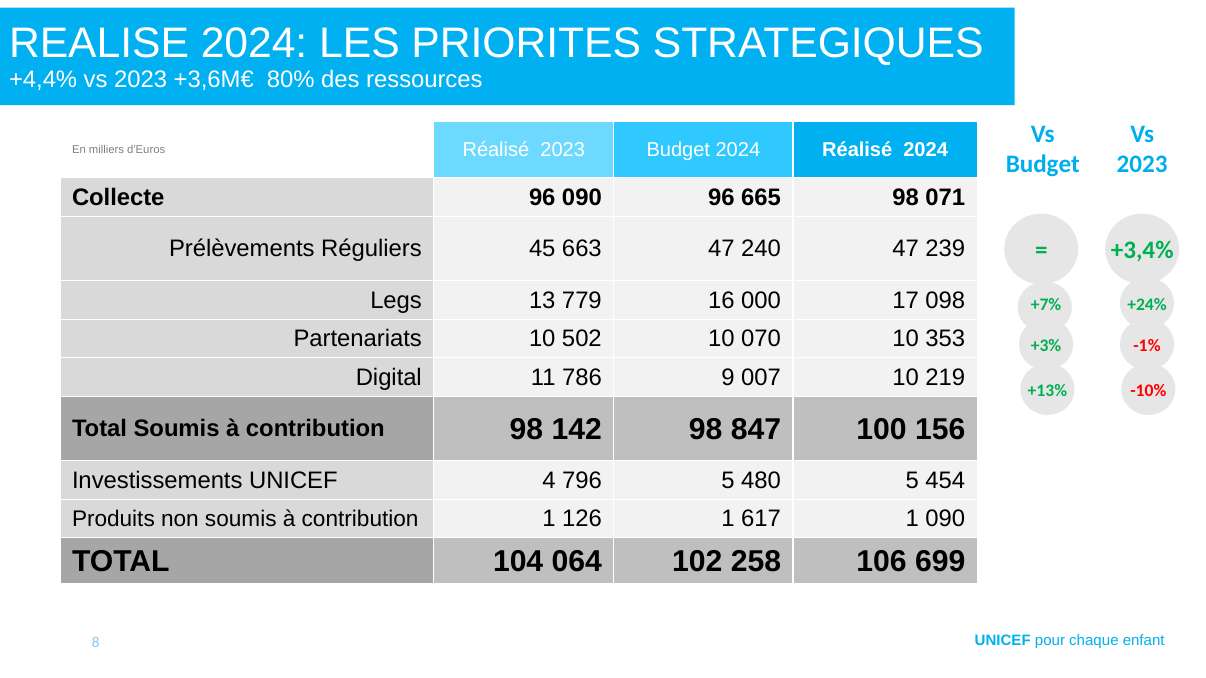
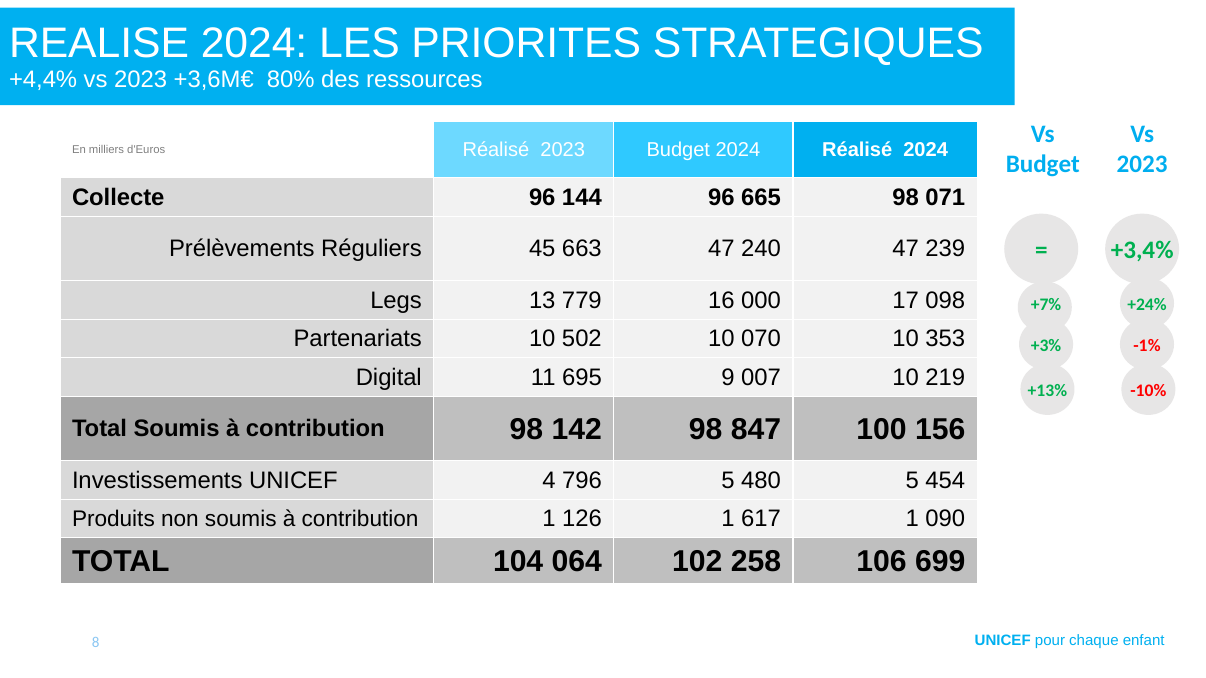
96 090: 090 -> 144
786: 786 -> 695
